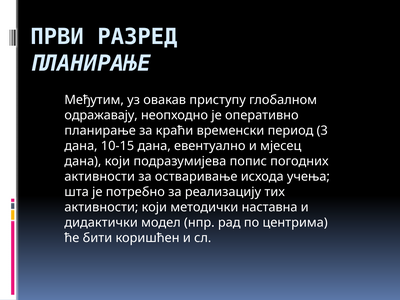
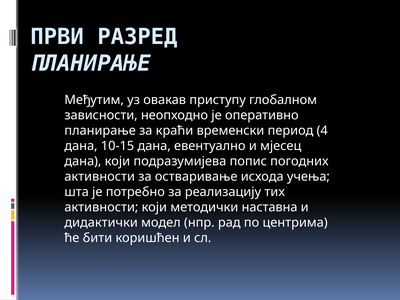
одражавају: одражавају -> зависности
3: 3 -> 4
